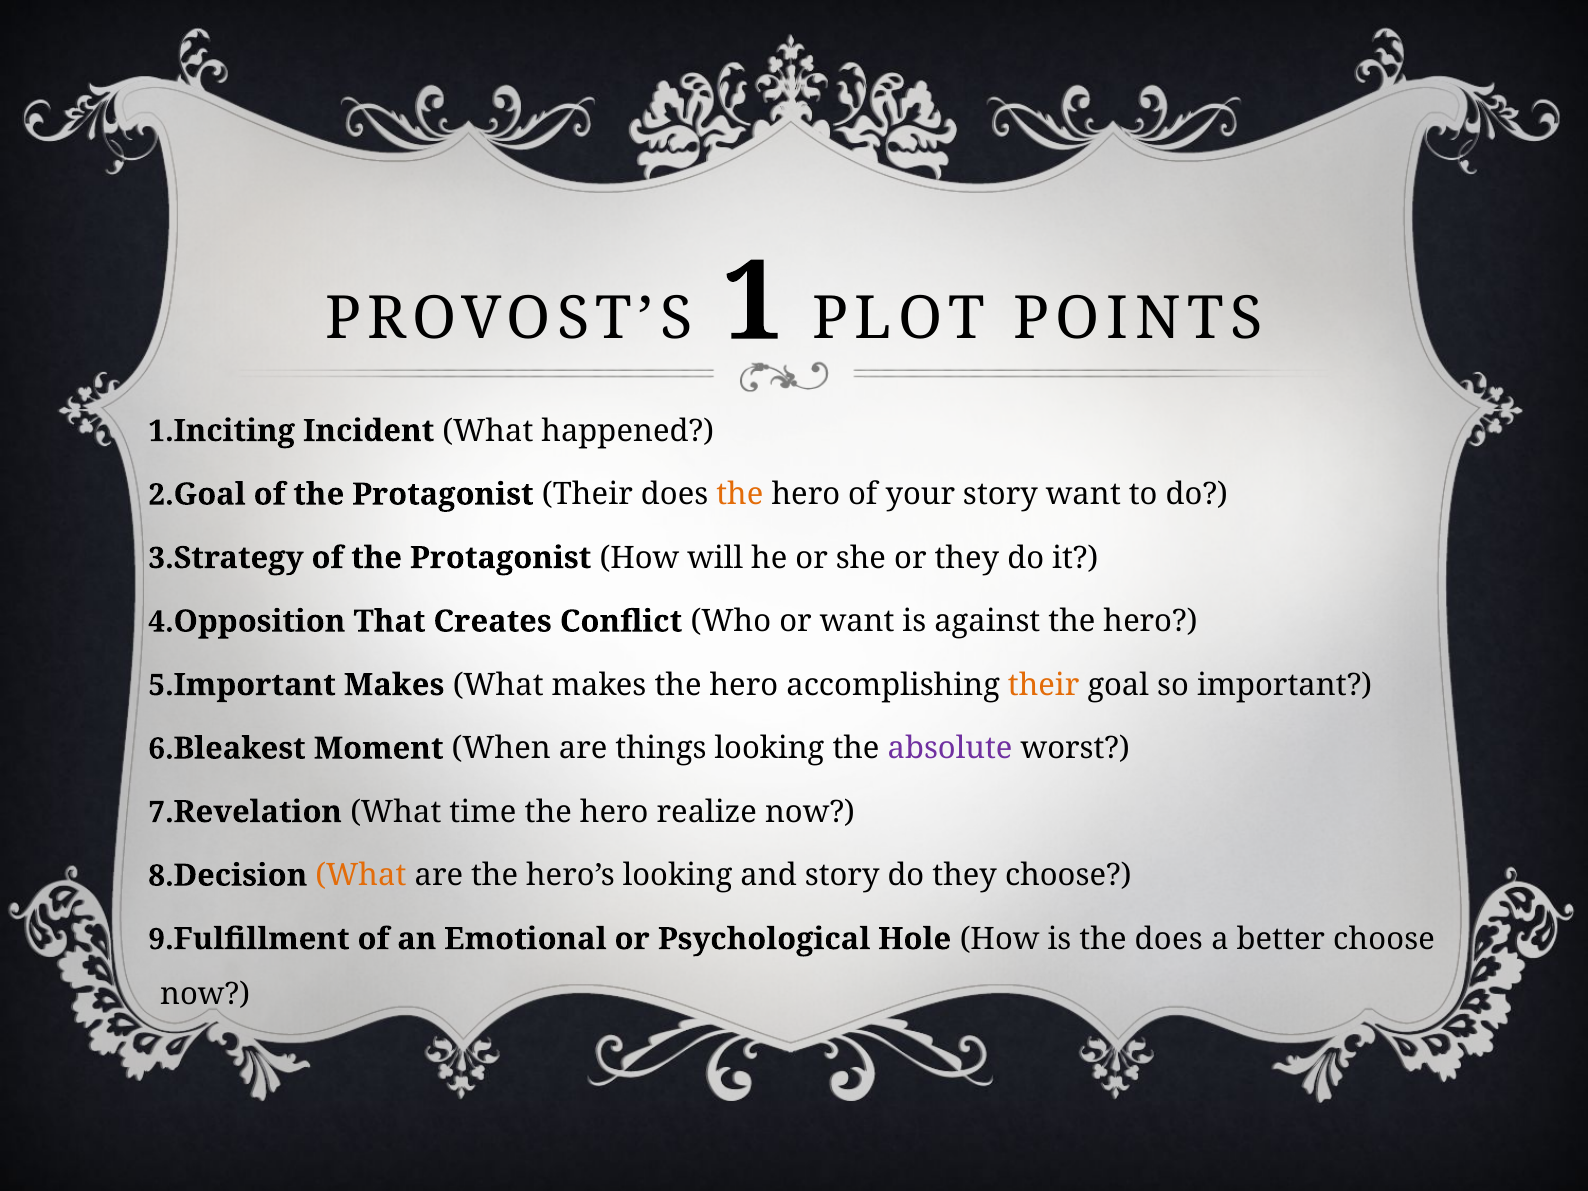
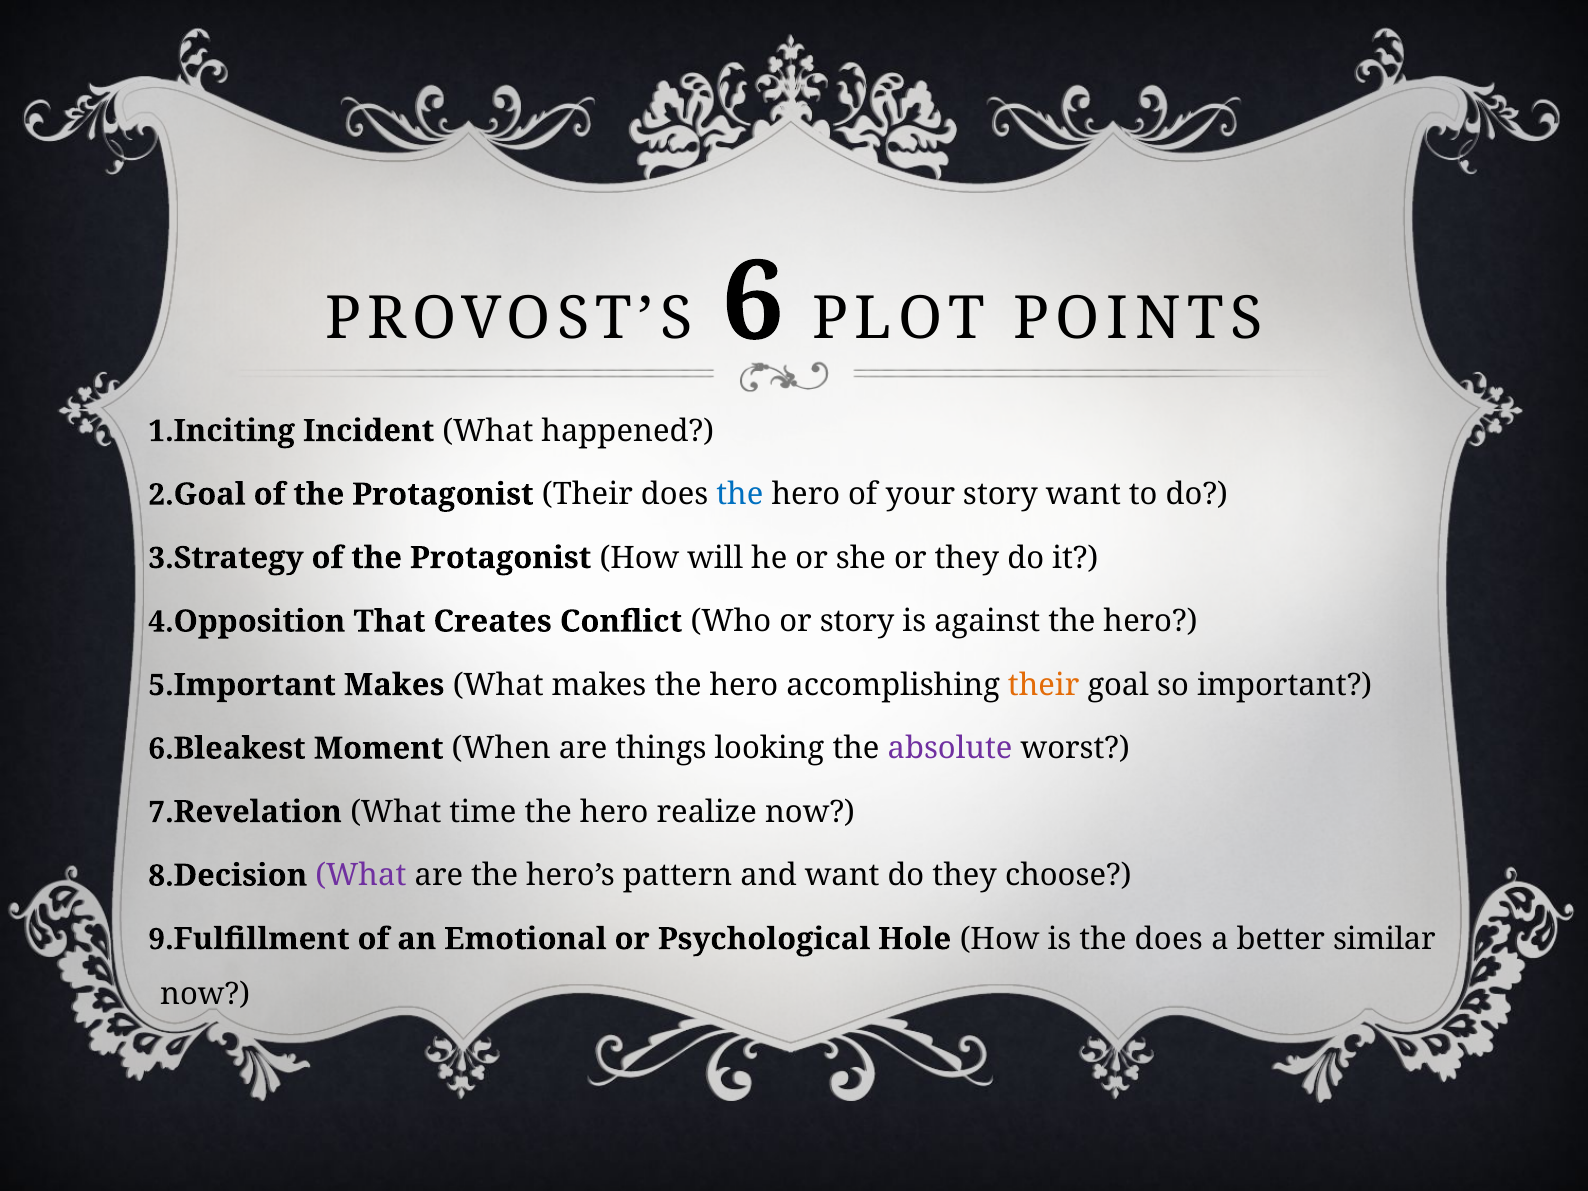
1: 1 -> 6
the at (740, 494) colour: orange -> blue
or want: want -> story
What at (361, 876) colour: orange -> purple
hero’s looking: looking -> pattern
and story: story -> want
better choose: choose -> similar
